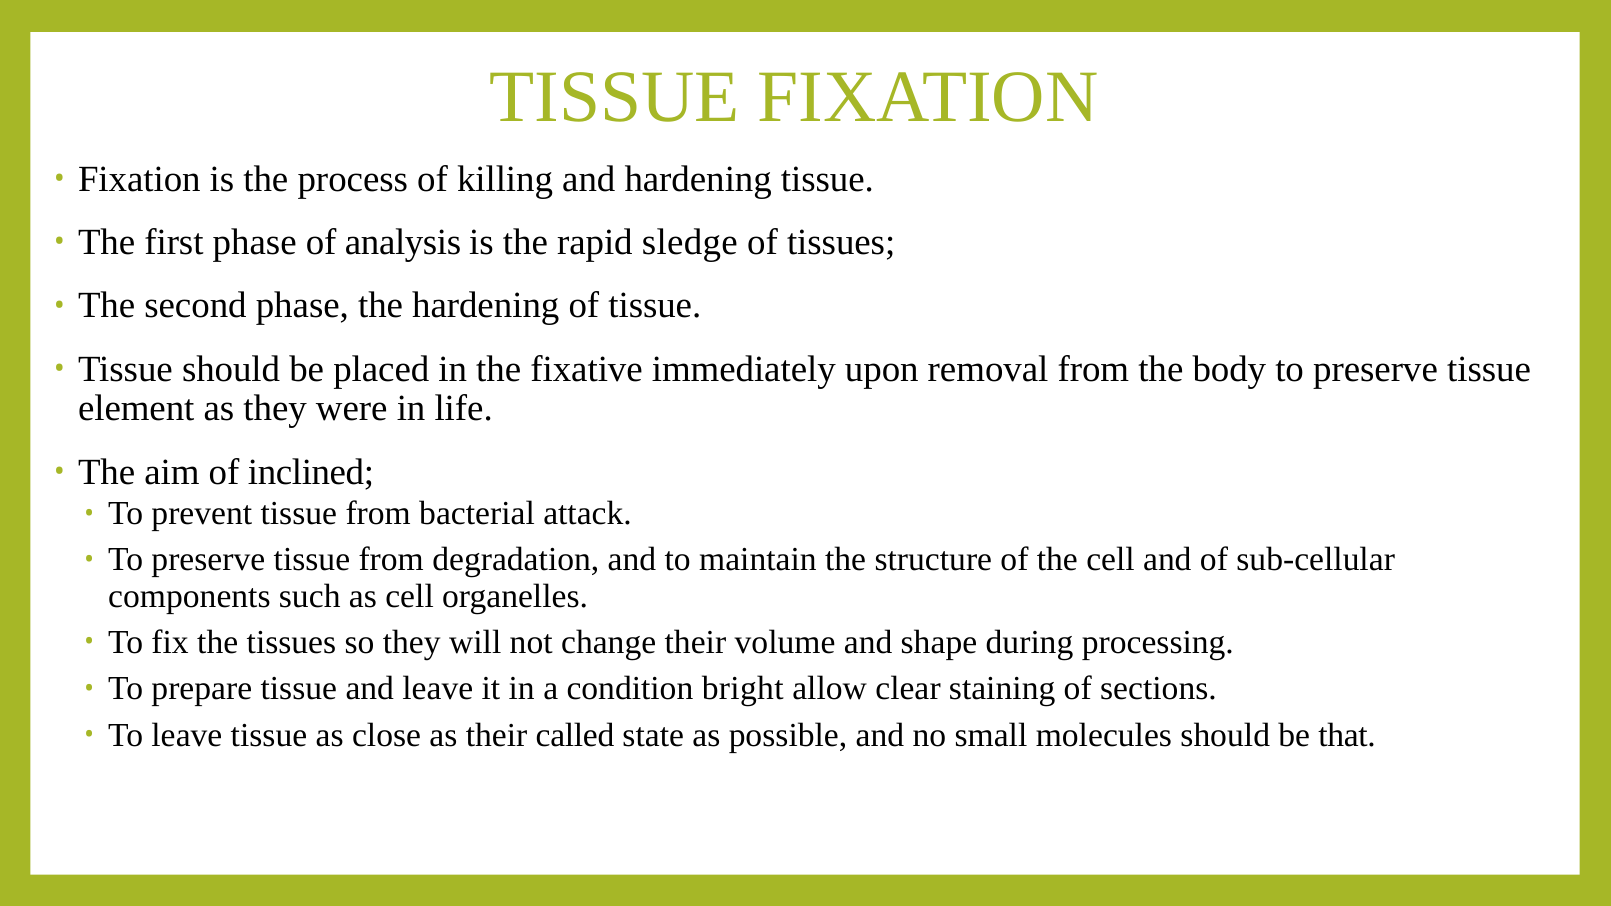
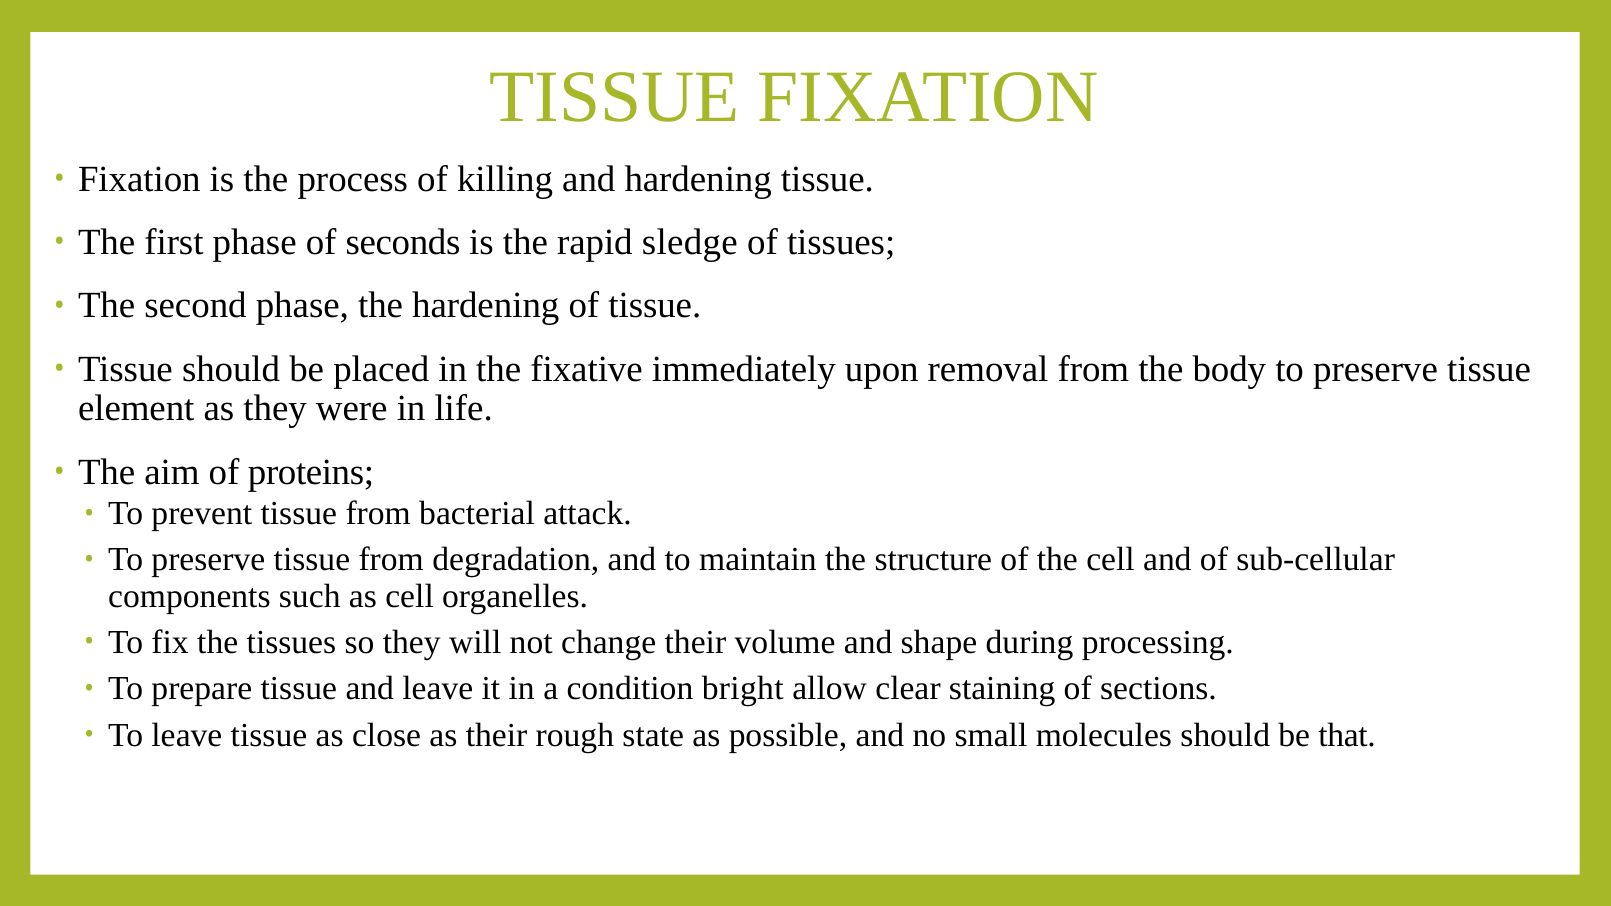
analysis: analysis -> seconds
inclined: inclined -> proteins
called: called -> rough
